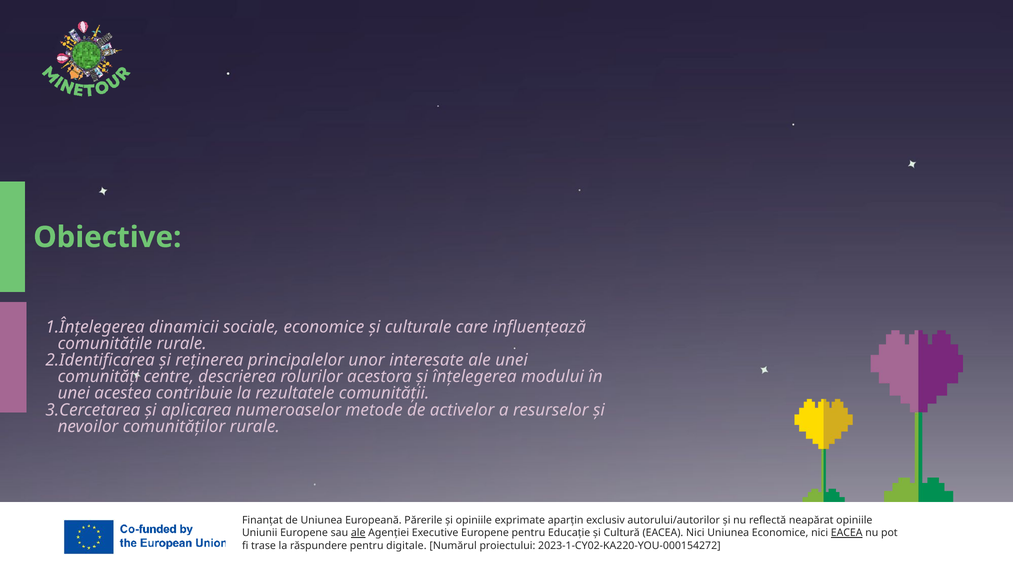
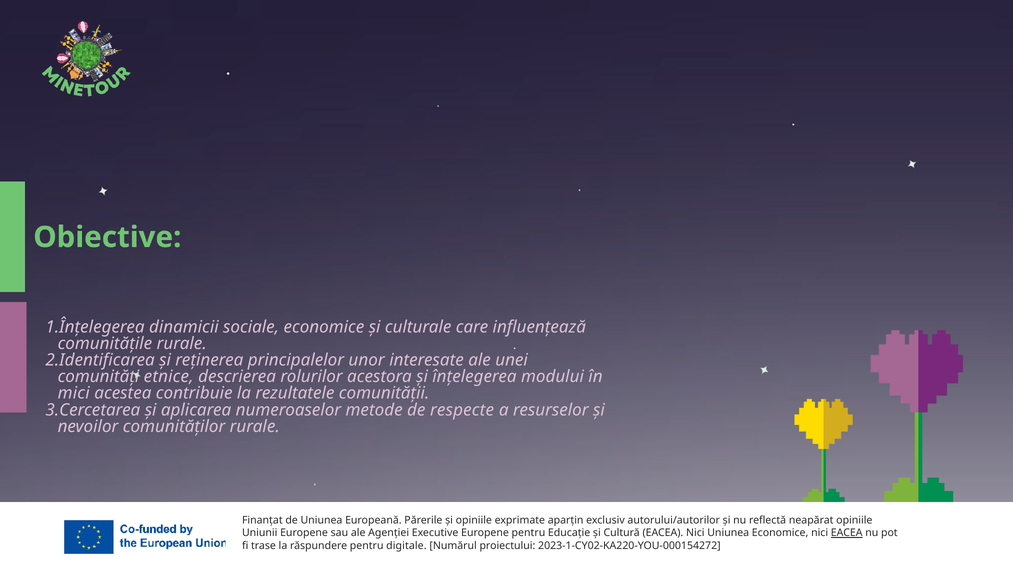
centre: centre -> etnice
unei at (74, 393): unei -> mici
activelor: activelor -> respecte
ale at (358, 533) underline: present -> none
